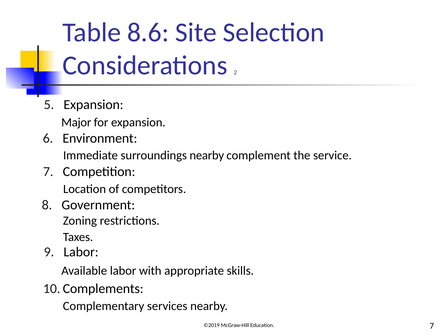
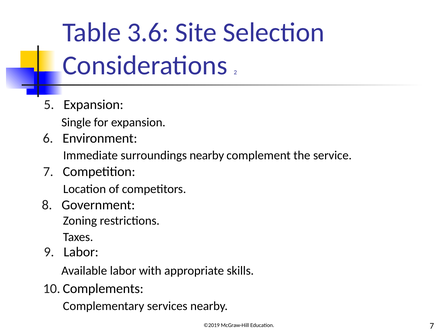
8.6: 8.6 -> 3.6
Major: Major -> Single
